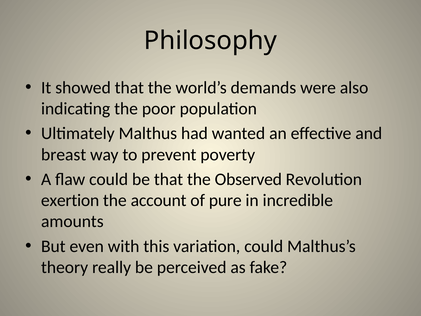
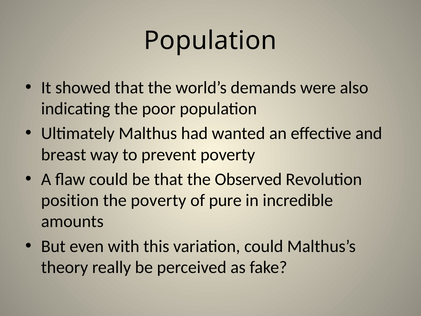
Philosophy at (210, 41): Philosophy -> Population
exertion: exertion -> position
the account: account -> poverty
